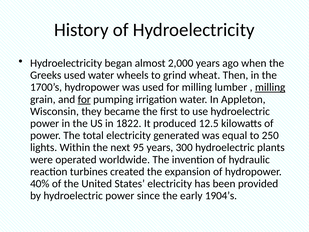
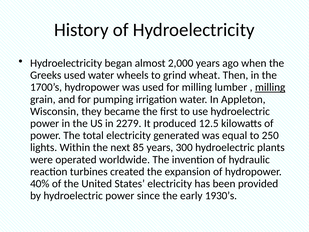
for at (84, 99) underline: present -> none
1822: 1822 -> 2279
95: 95 -> 85
1904’s: 1904’s -> 1930’s
